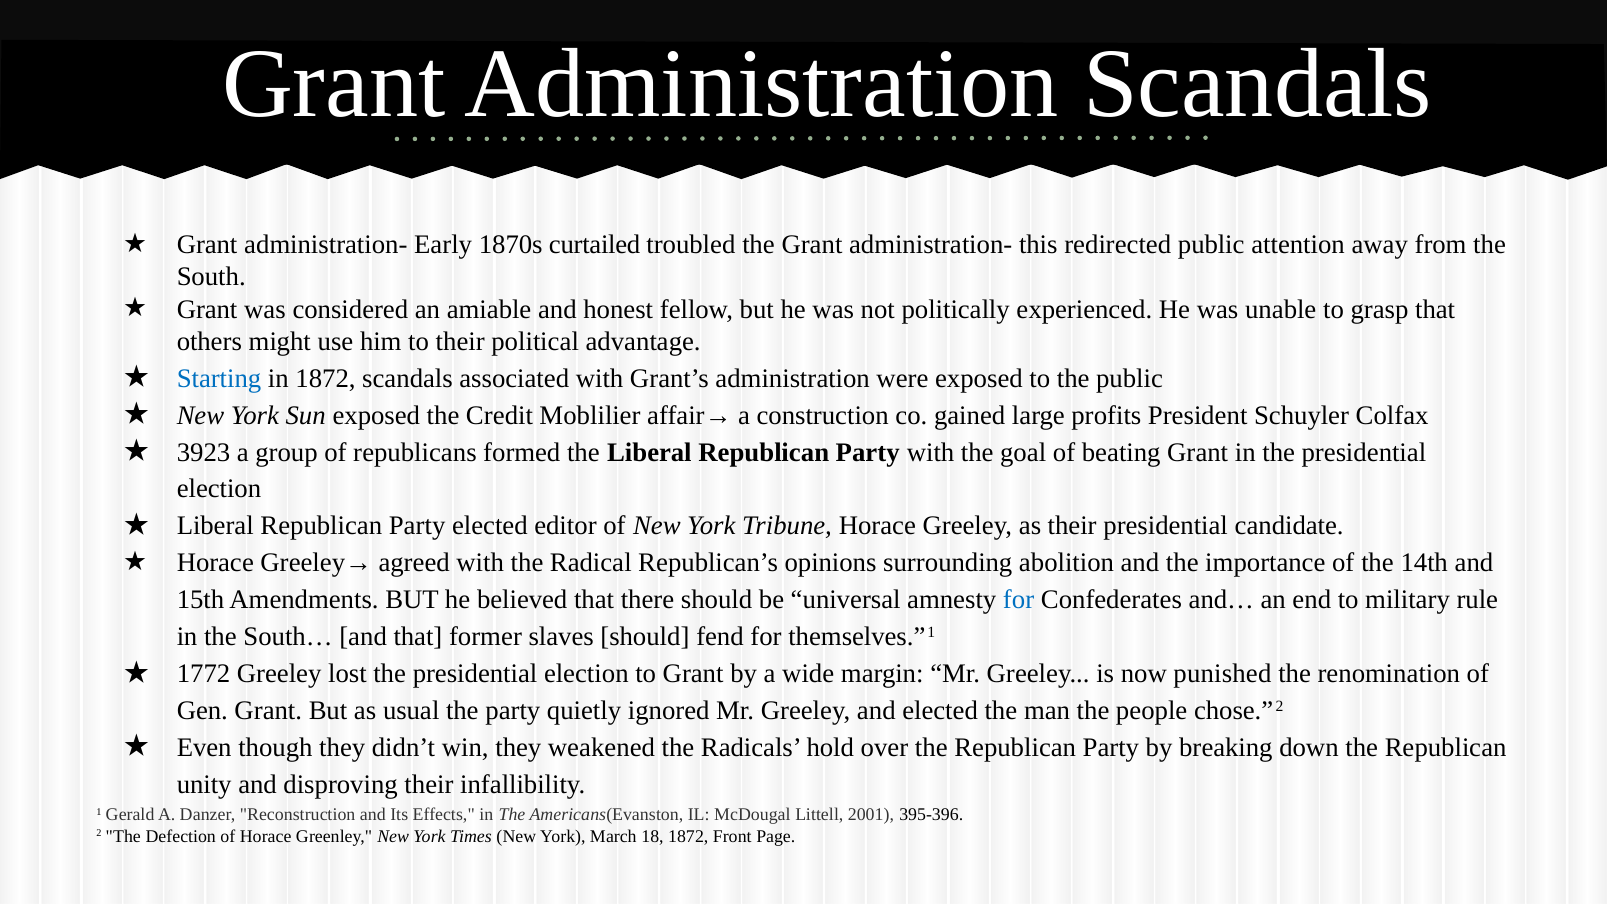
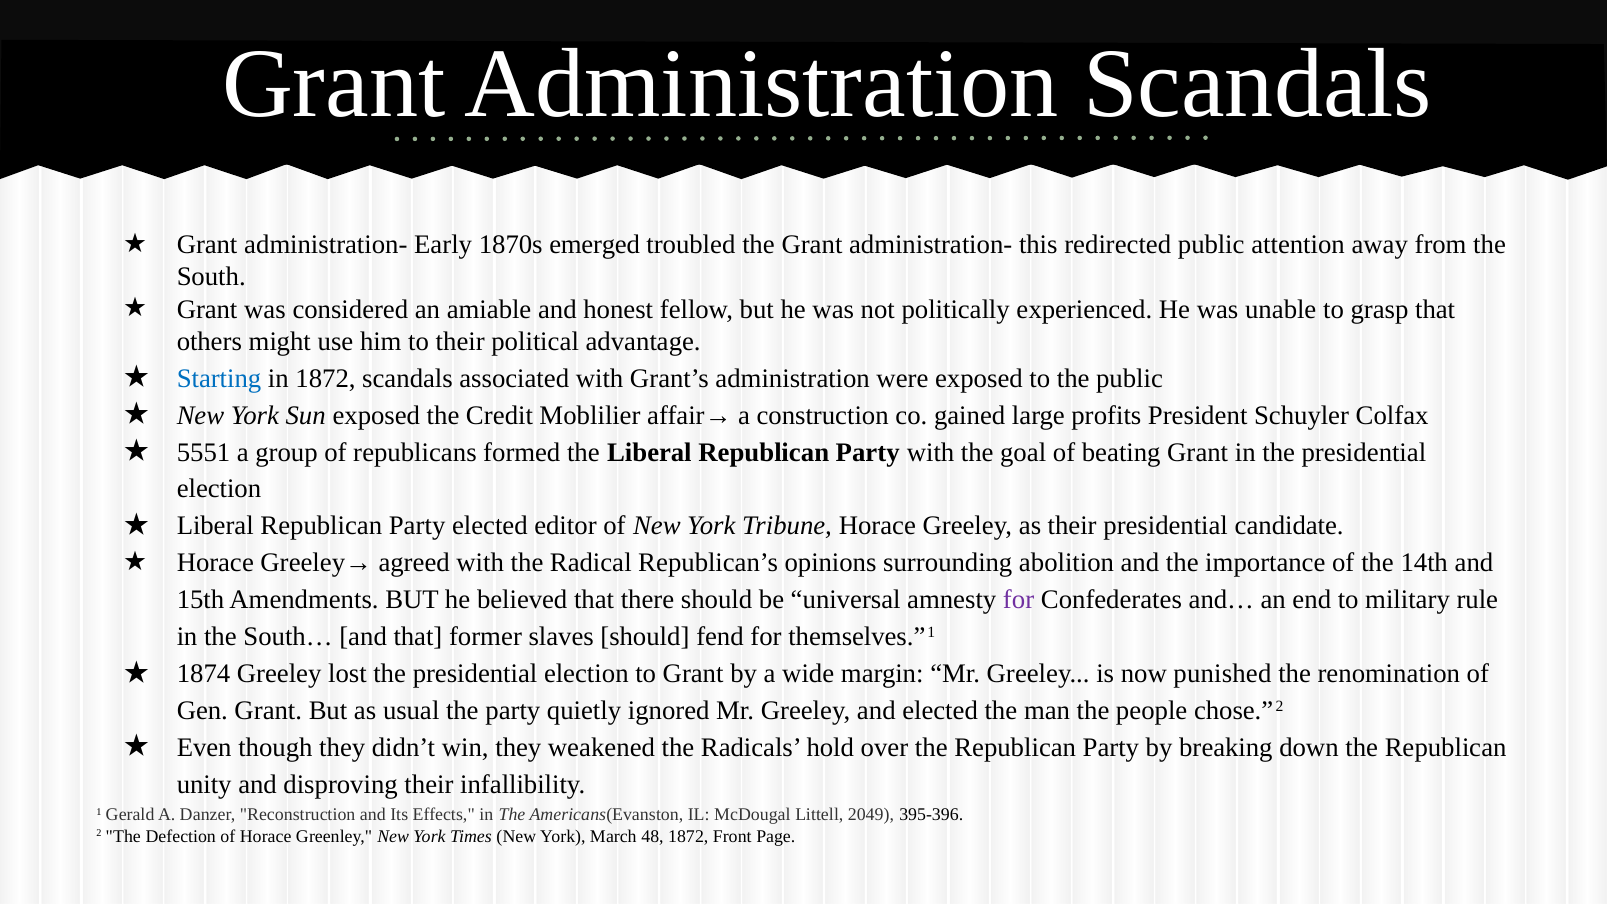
curtailed: curtailed -> emerged
3923: 3923 -> 5551
for at (1019, 600) colour: blue -> purple
1772: 1772 -> 1874
2001: 2001 -> 2049
18: 18 -> 48
